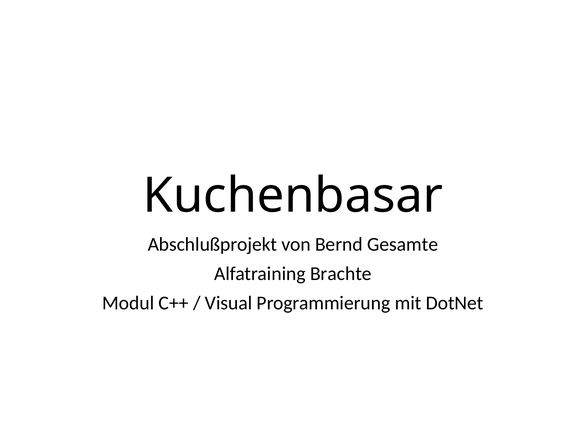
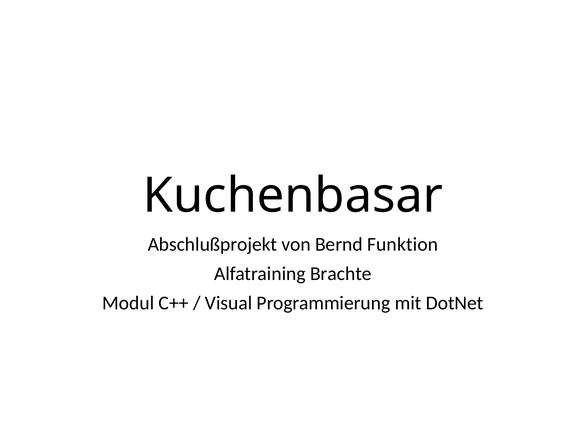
Gesamte: Gesamte -> Funktion
